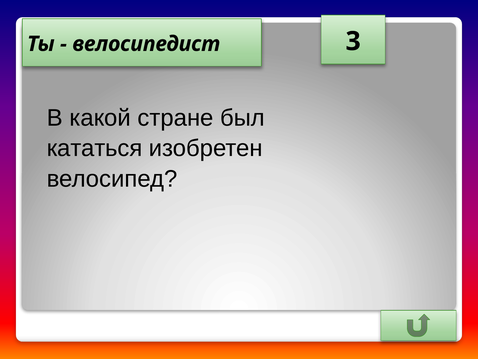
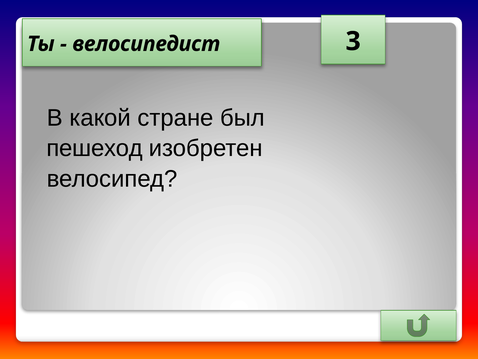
кататься: кататься -> пешеход
